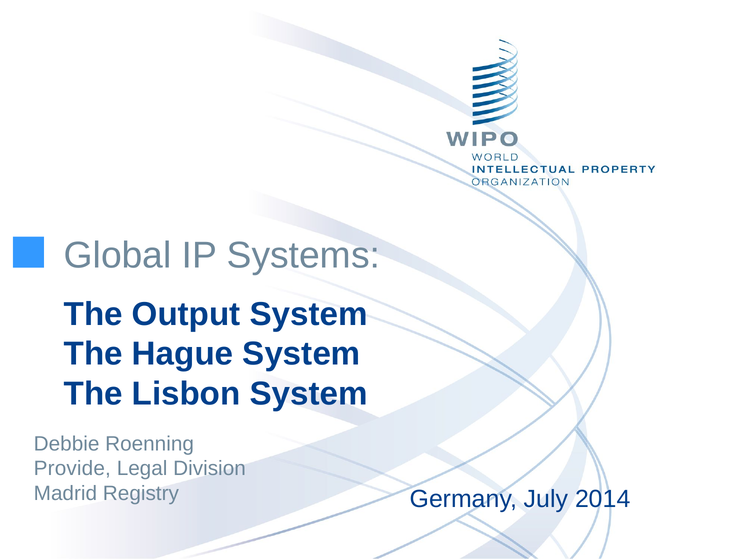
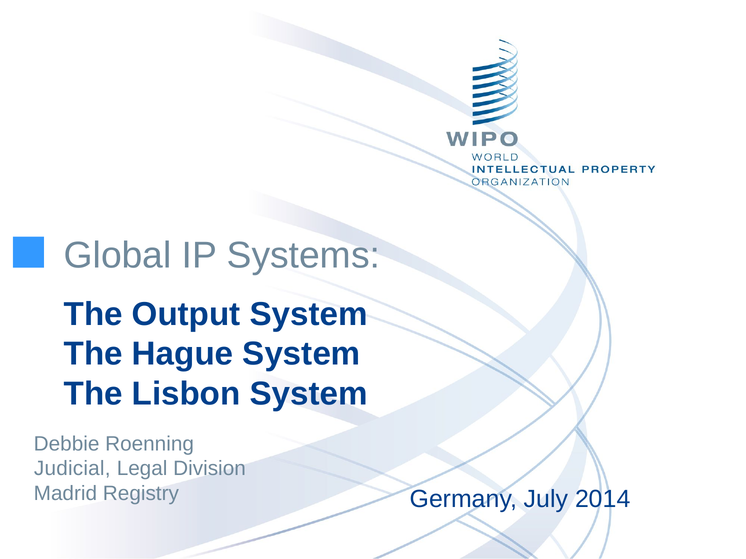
Provide: Provide -> Judicial
